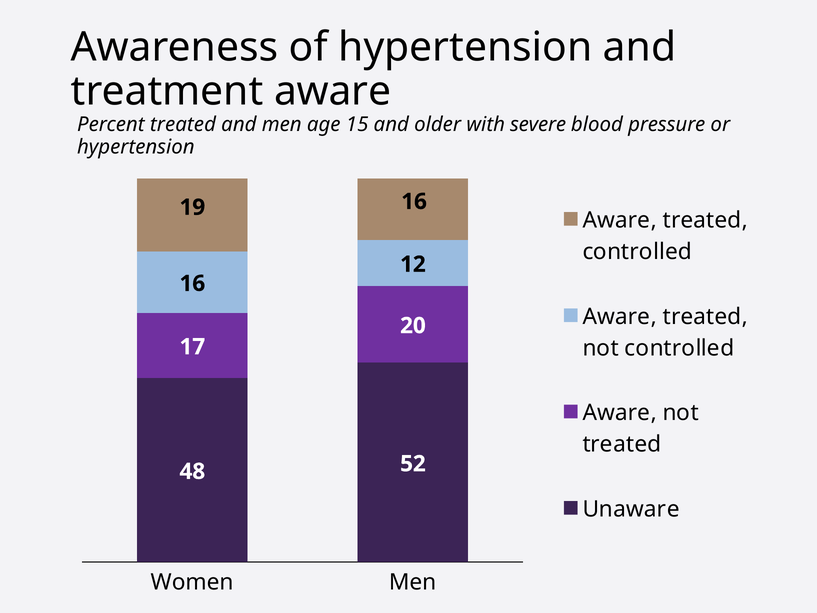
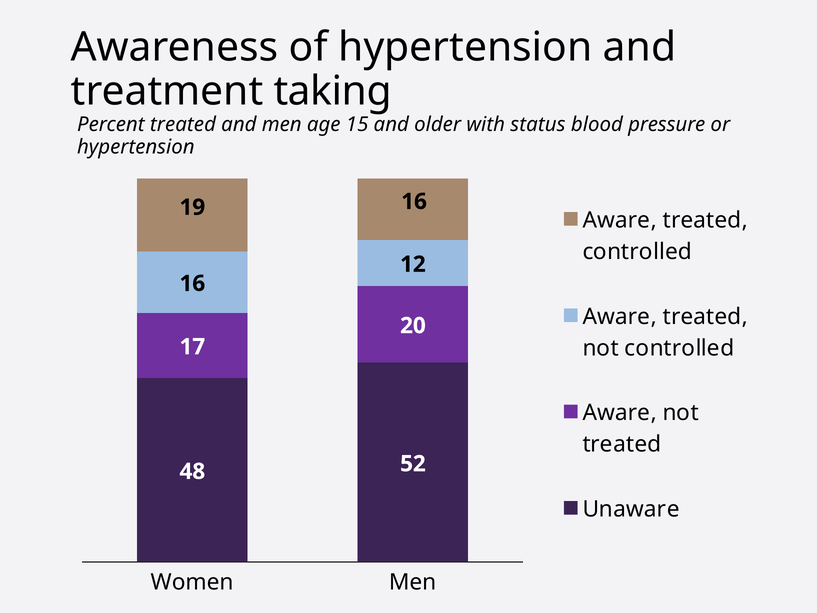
treatment aware: aware -> taking
severe: severe -> status
